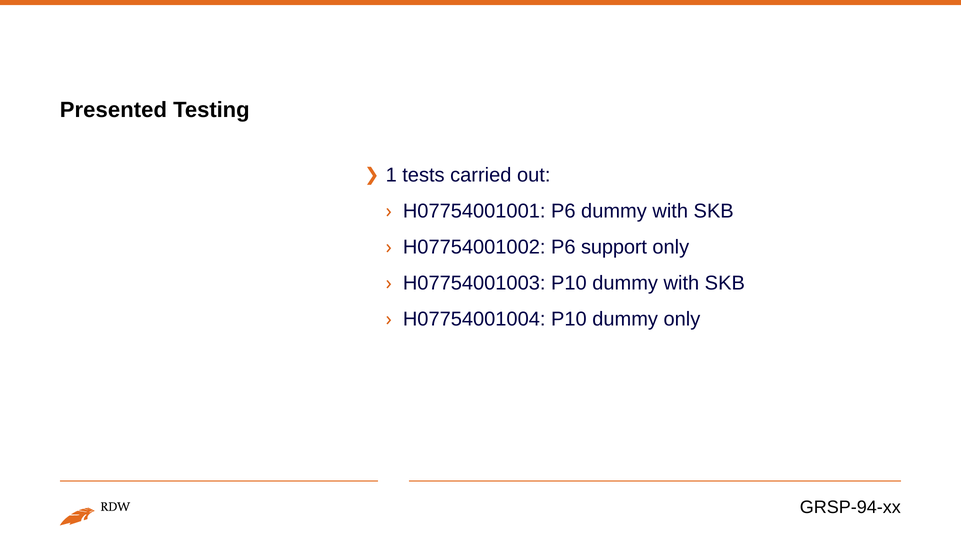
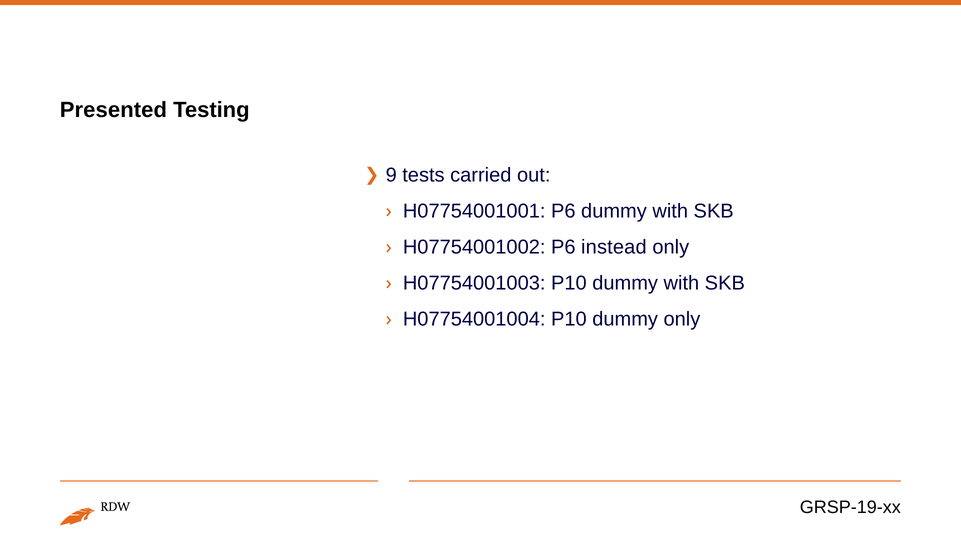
1: 1 -> 9
support: support -> instead
GRSP-94-xx: GRSP-94-xx -> GRSP-19-xx
